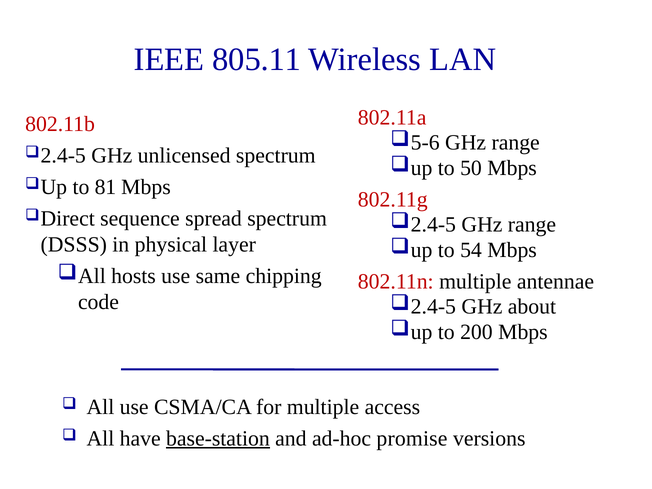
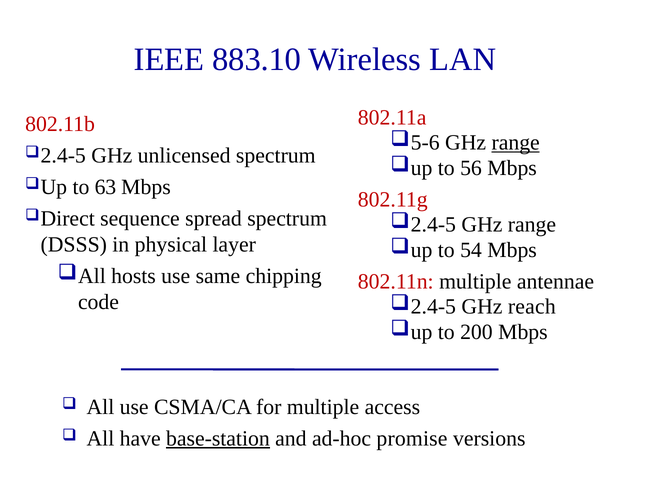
805.11: 805.11 -> 883.10
range at (516, 143) underline: none -> present
50: 50 -> 56
81: 81 -> 63
about: about -> reach
